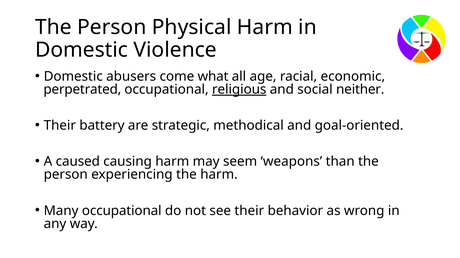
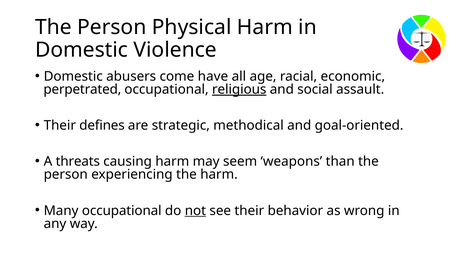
what: what -> have
neither: neither -> assault
battery: battery -> defines
caused: caused -> threats
not underline: none -> present
